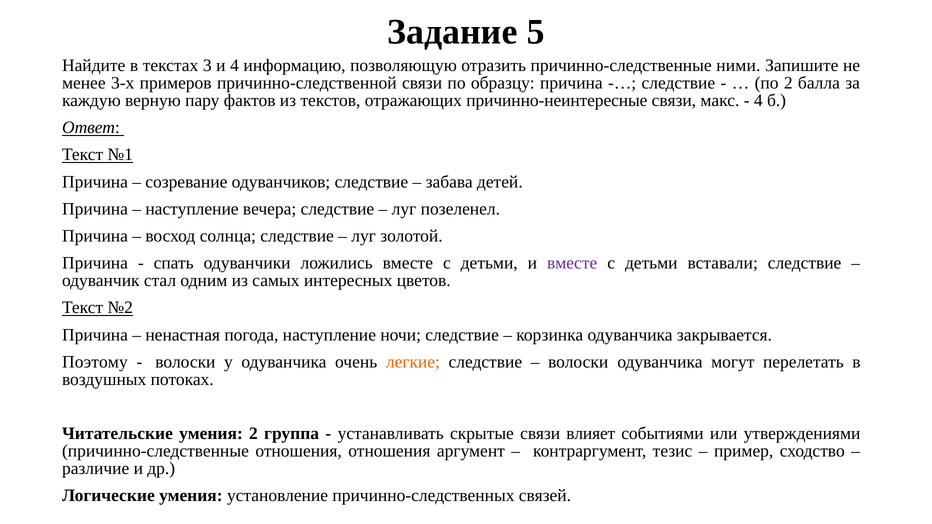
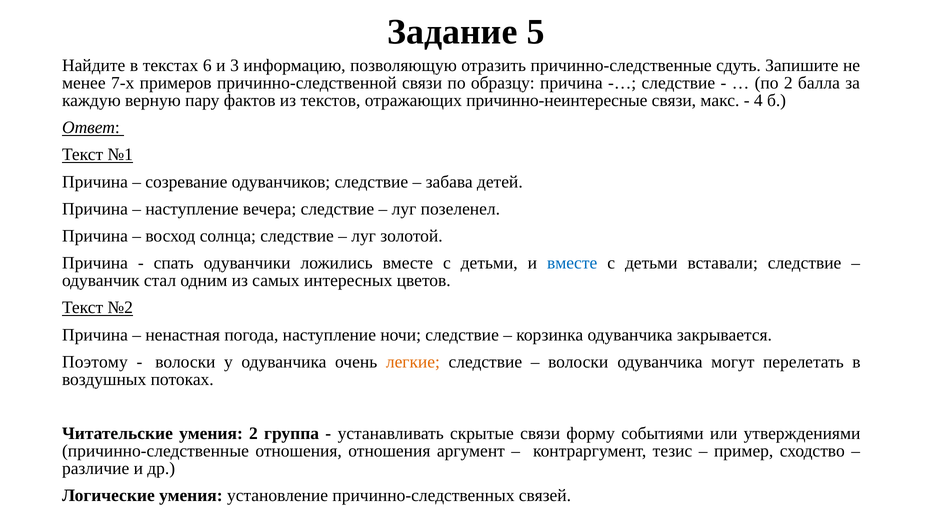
3: 3 -> 6
и 4: 4 -> 3
ними: ними -> сдуть
3-х: 3-х -> 7-х
вместе at (572, 263) colour: purple -> blue
влияет: влияет -> форму
